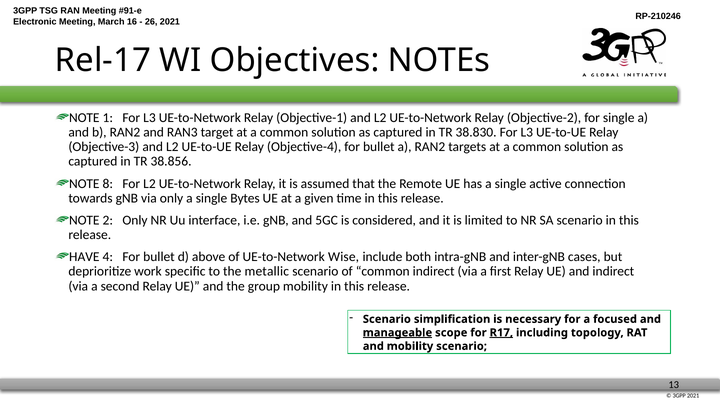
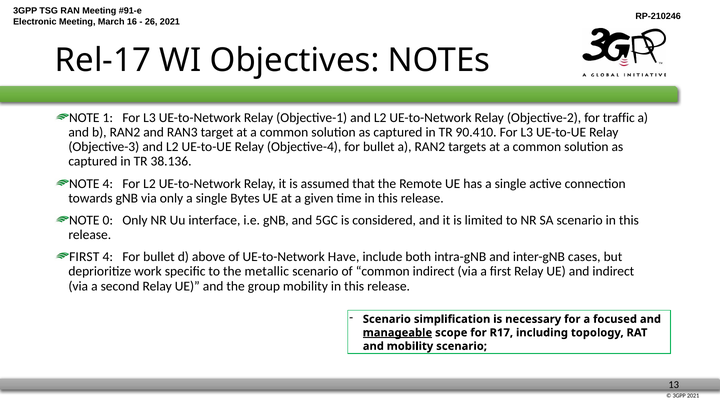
for single: single -> traffic
38.830: 38.830 -> 90.410
38.856: 38.856 -> 38.136
NOTE 8: 8 -> 4
2: 2 -> 0
HAVE at (84, 257): HAVE -> FIRST
Wise: Wise -> Have
R17 underline: present -> none
